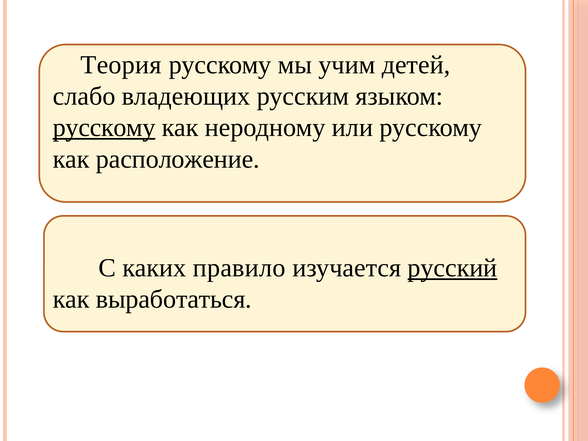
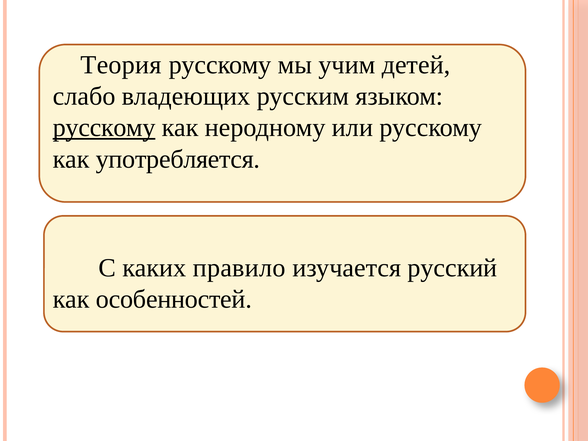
расположение: расположение -> употребляется
русский underline: present -> none
выработаться: выработаться -> особенностей
